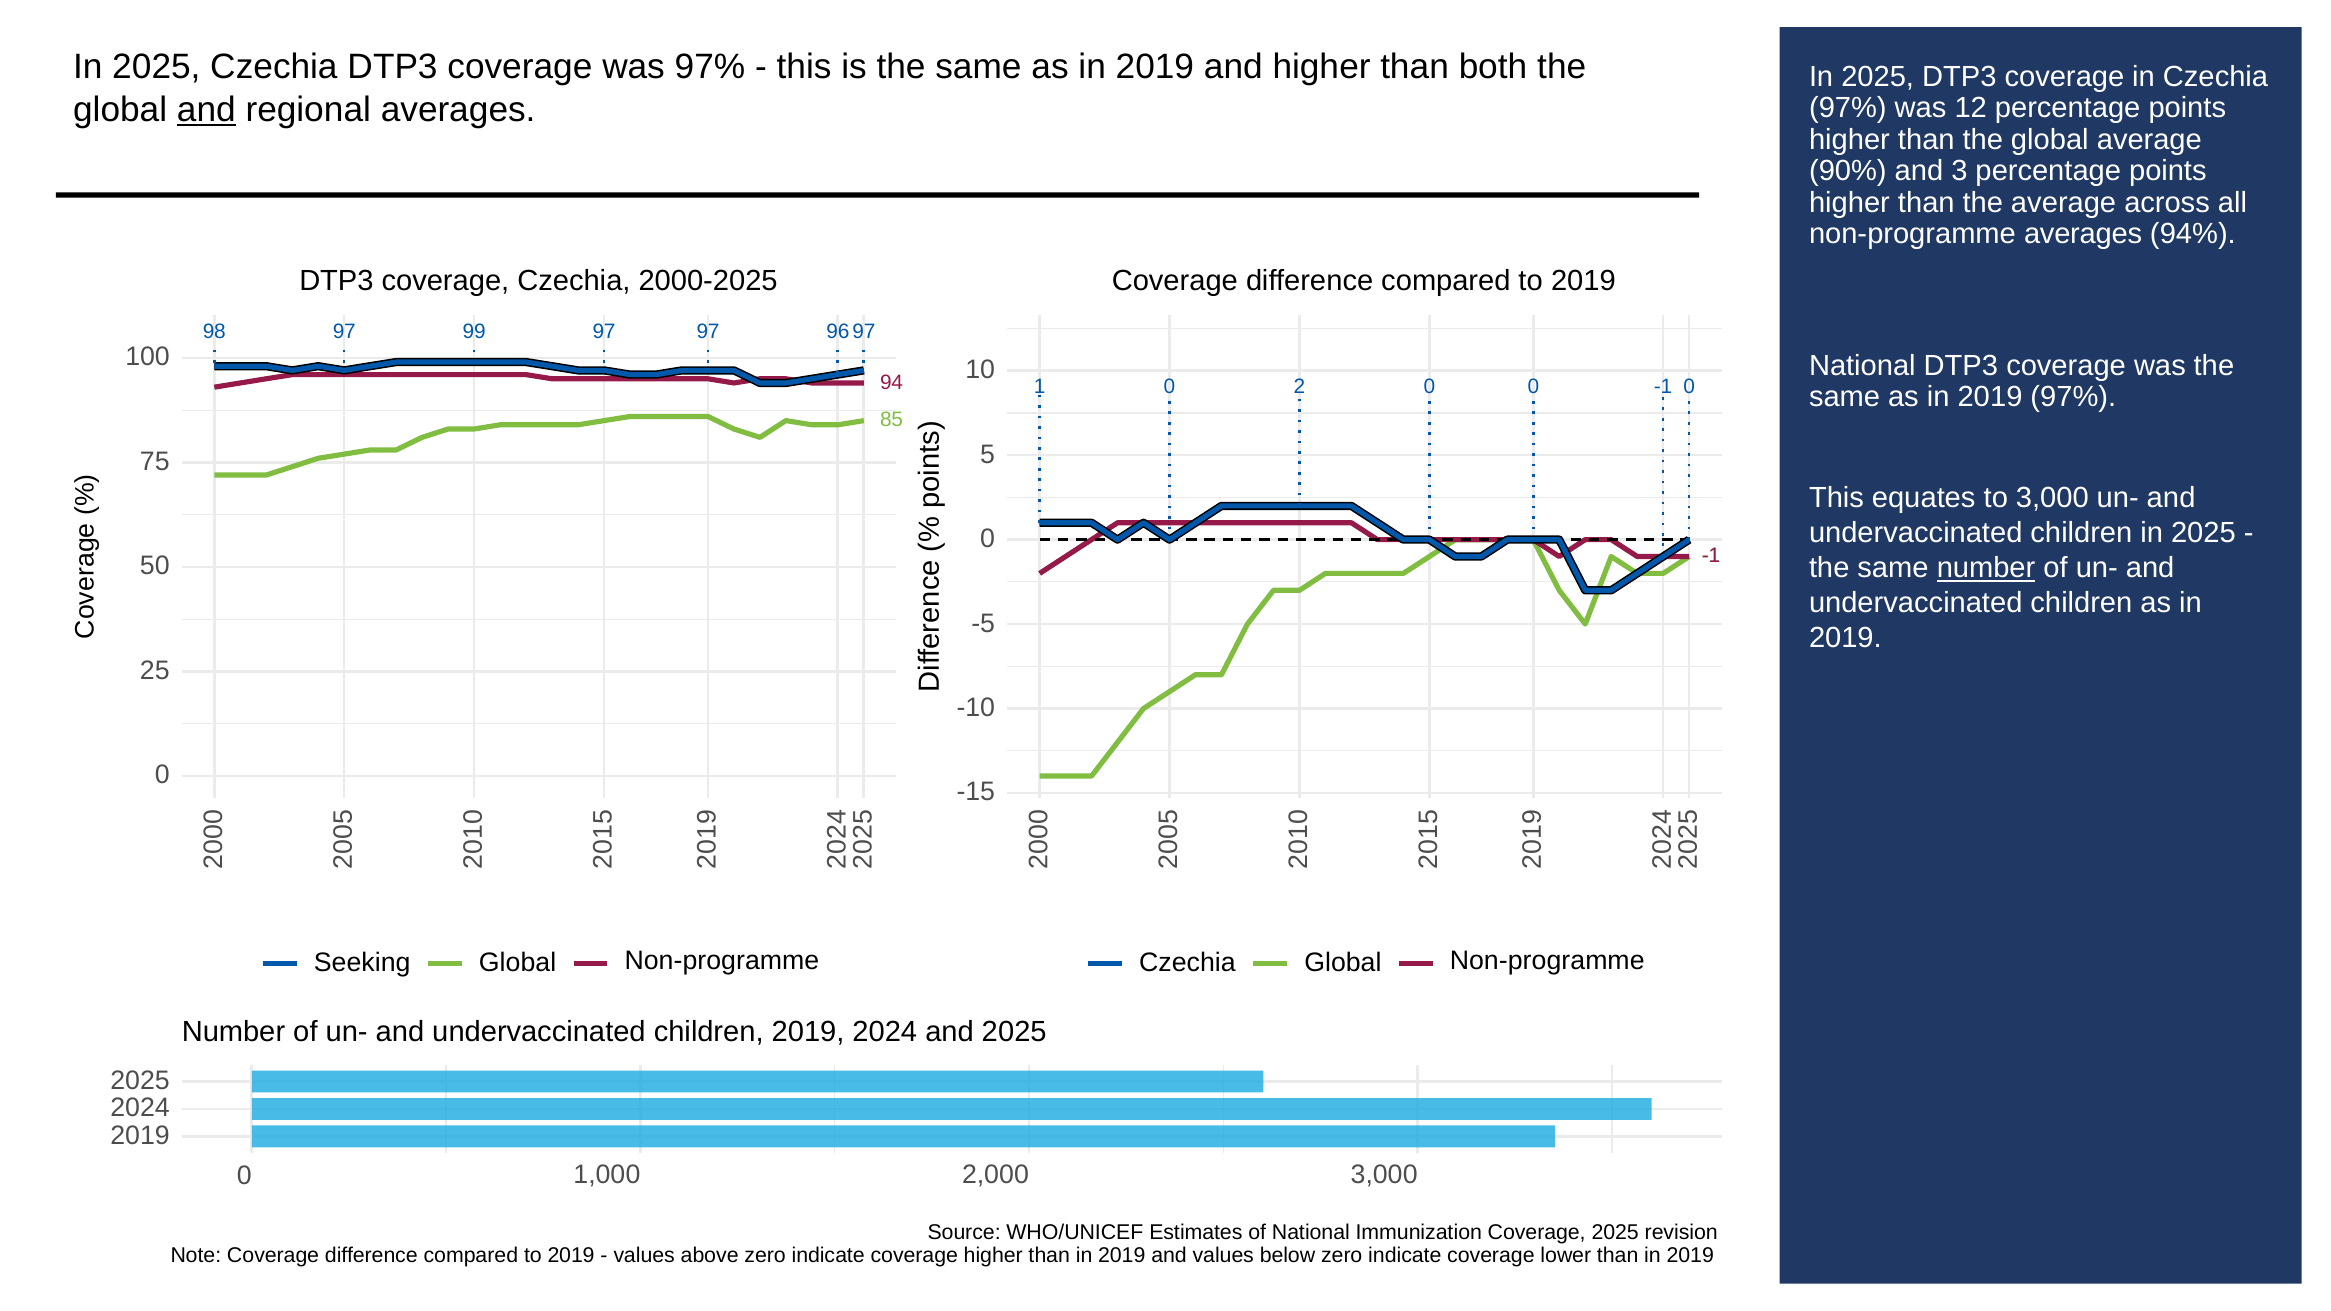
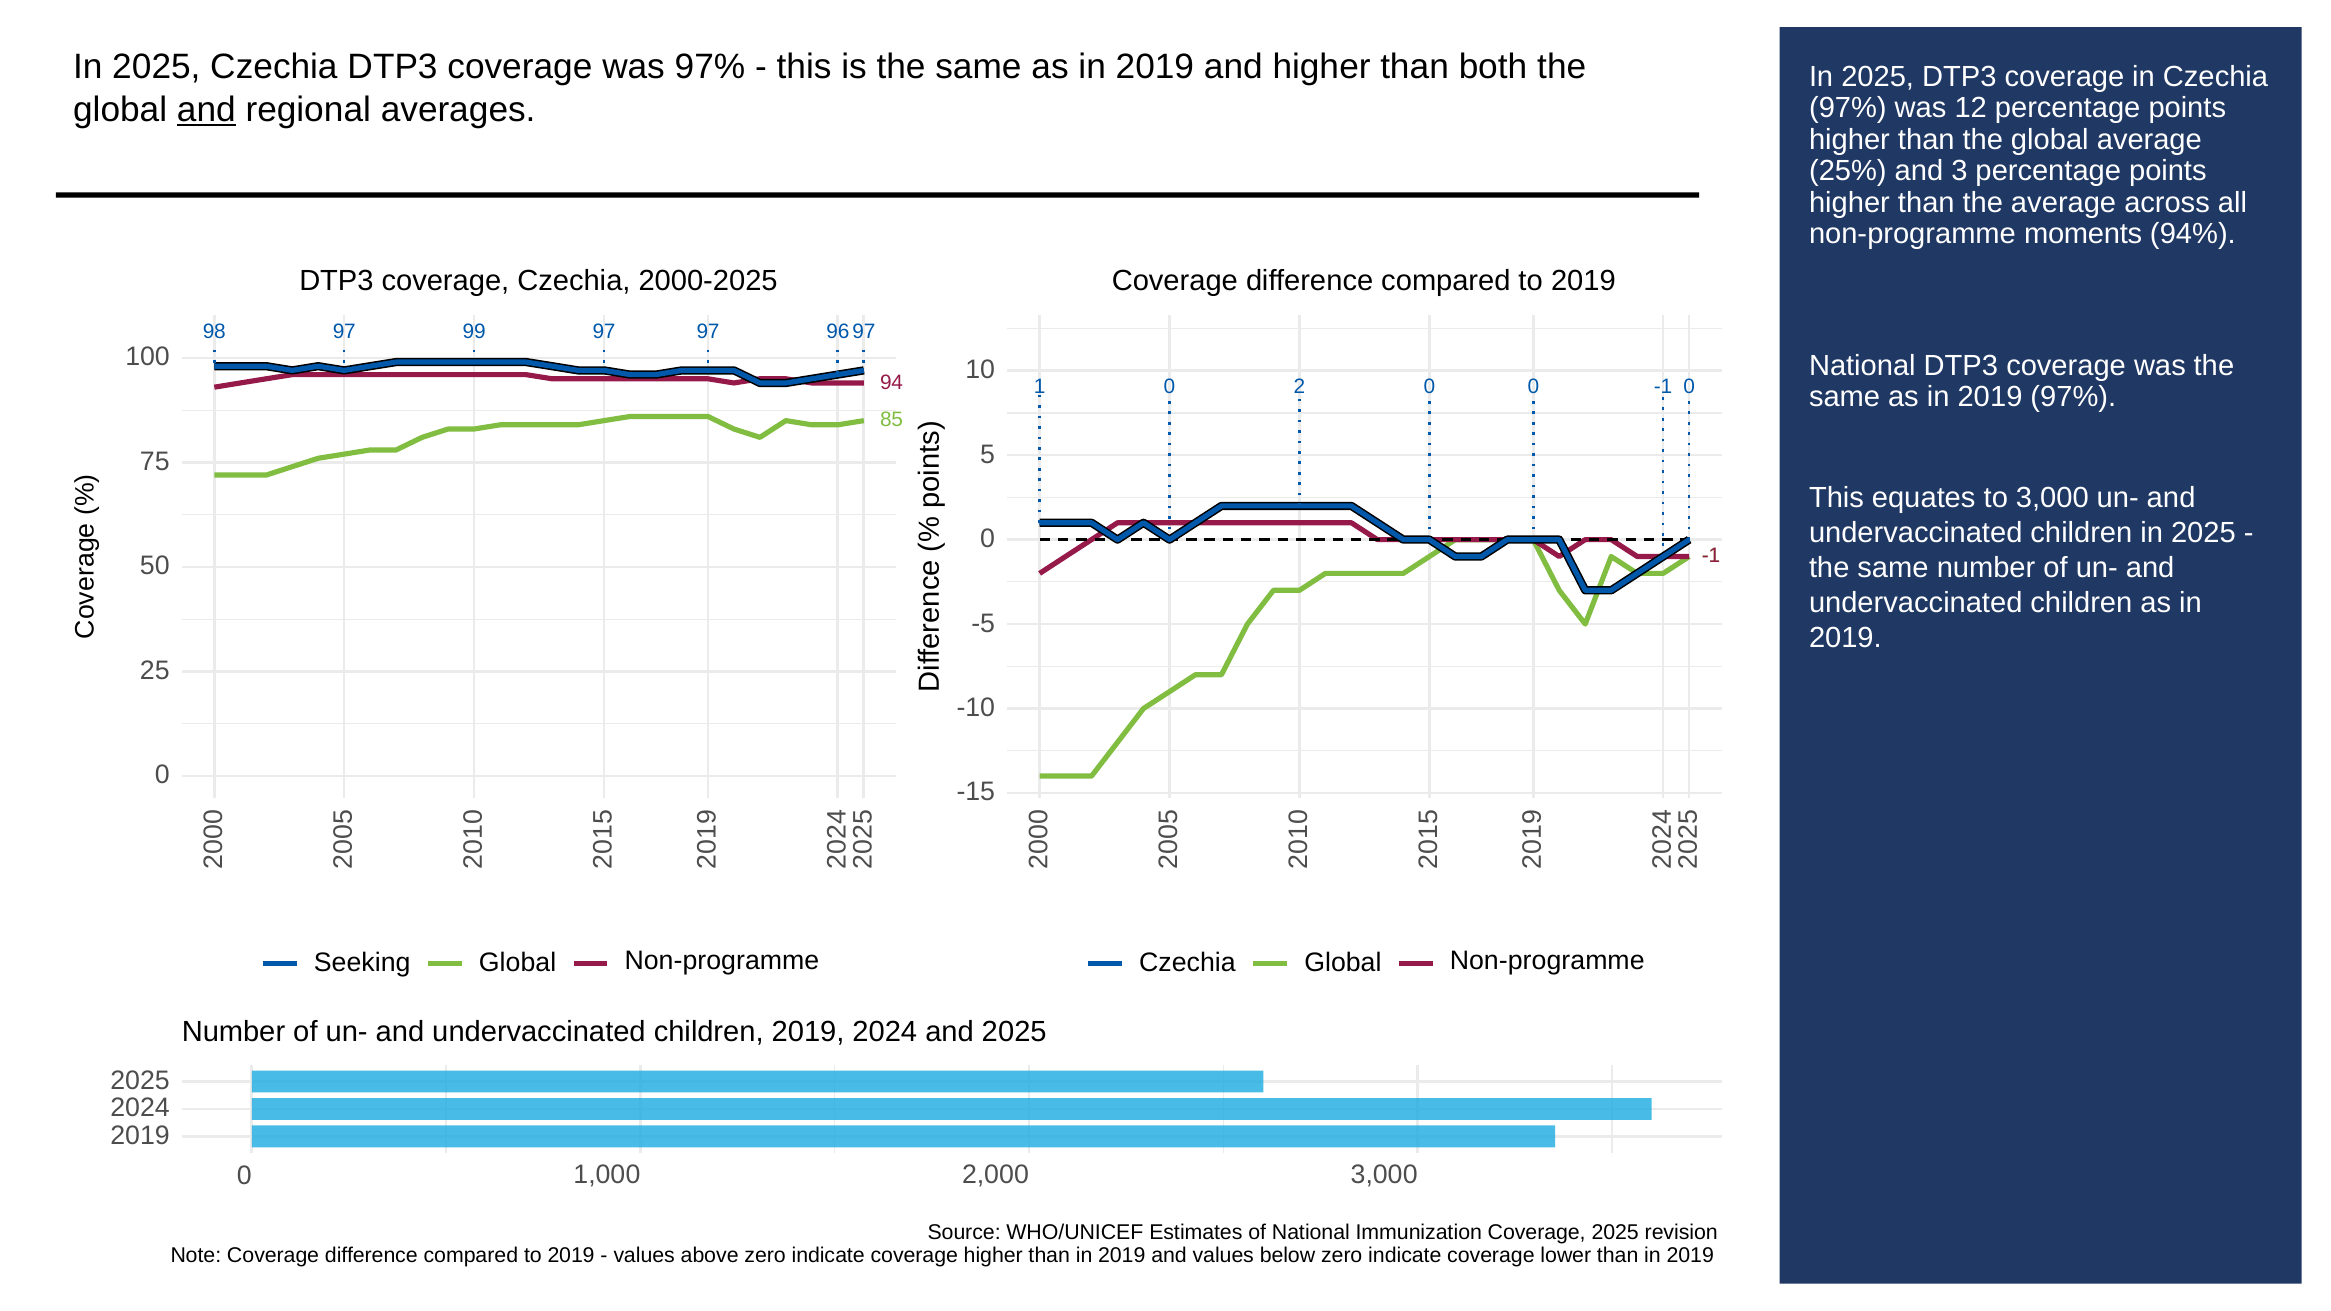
90%: 90% -> 25%
non-programme averages: averages -> moments
number at (1986, 568) underline: present -> none
